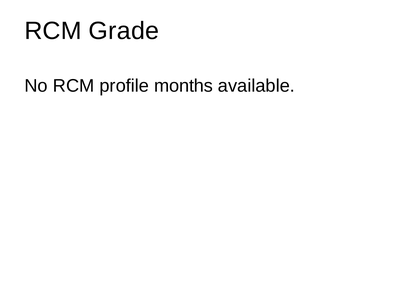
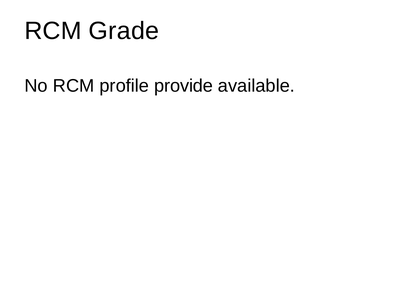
months: months -> provide
